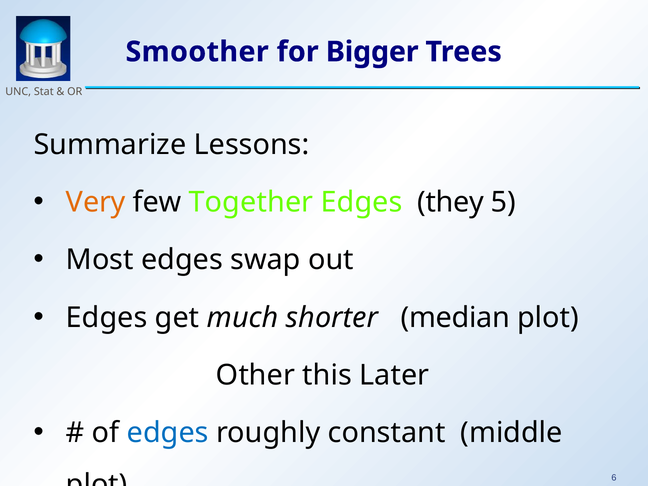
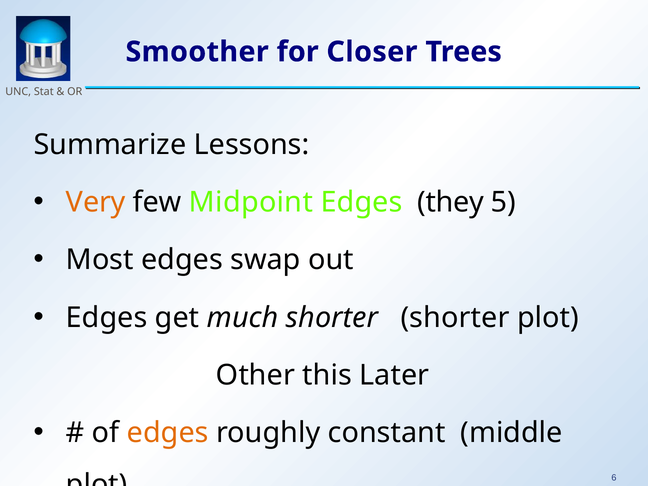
Bigger: Bigger -> Closer
Together: Together -> Midpoint
shorter median: median -> shorter
edges at (168, 433) colour: blue -> orange
